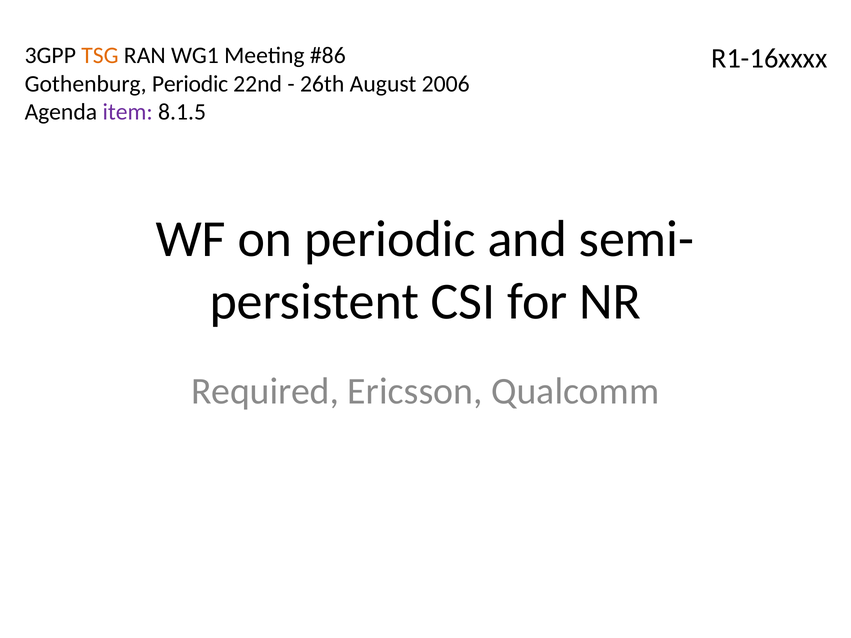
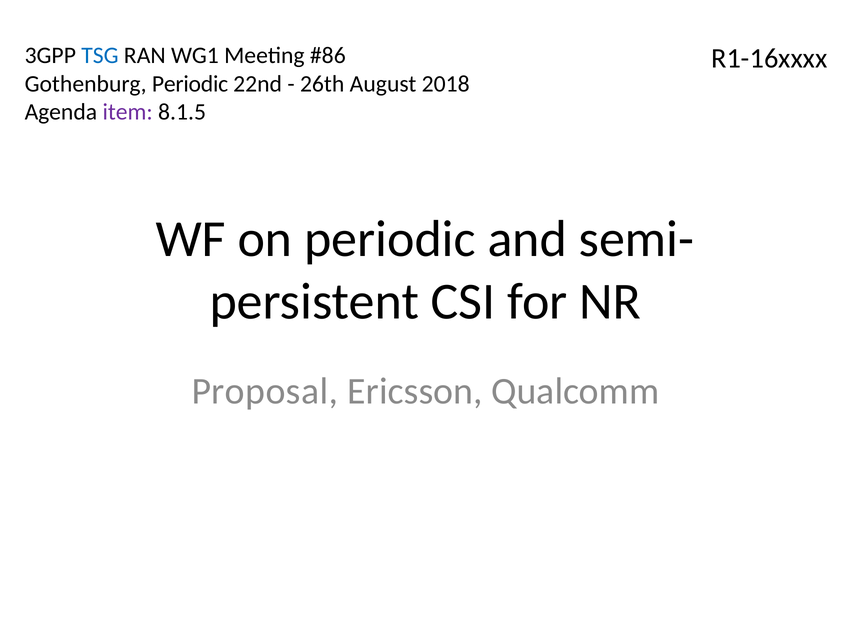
TSG colour: orange -> blue
2006: 2006 -> 2018
Required: Required -> Proposal
